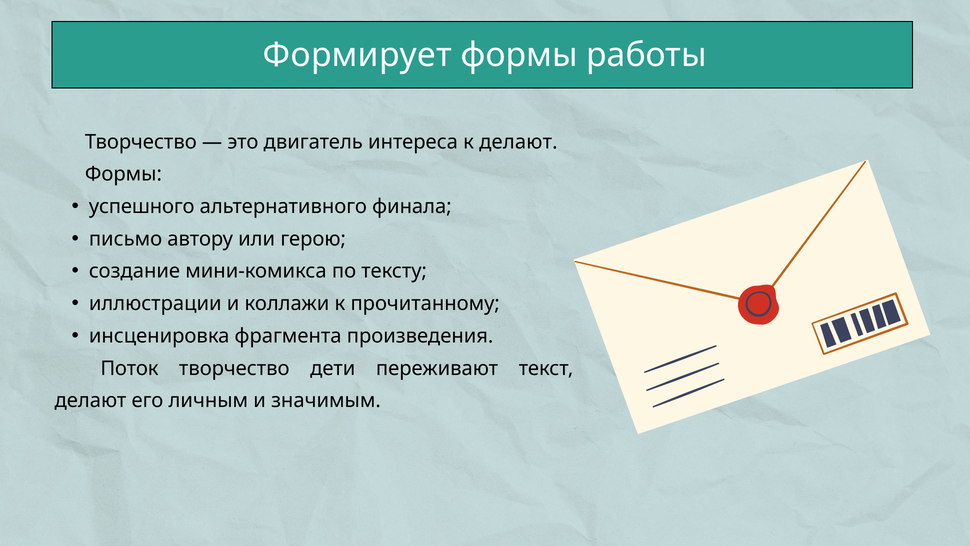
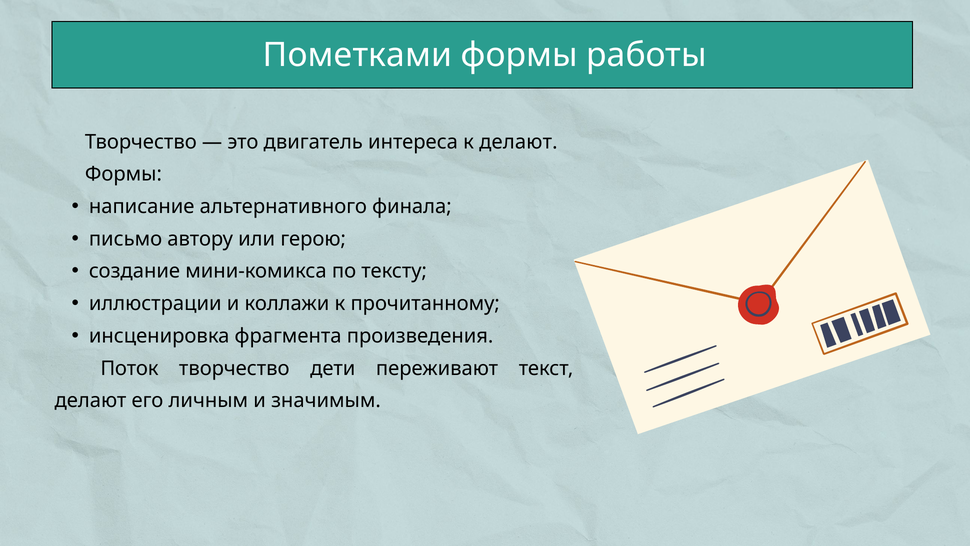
Формирует: Формирует -> Пометками
успешного: успешного -> написание
